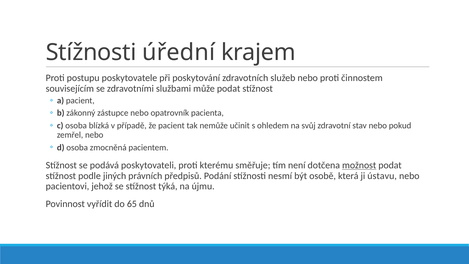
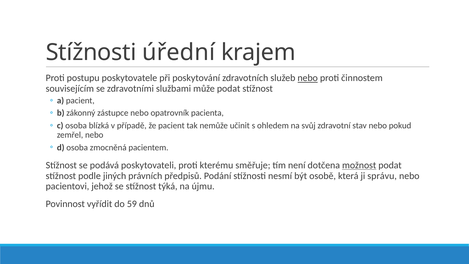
nebo at (308, 78) underline: none -> present
ústavu: ústavu -> správu
65: 65 -> 59
